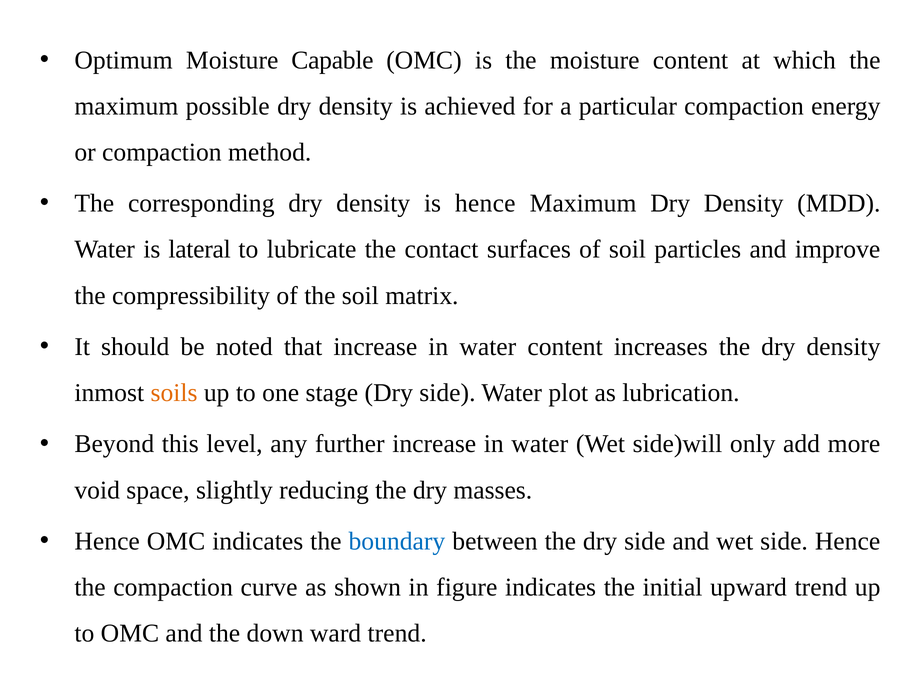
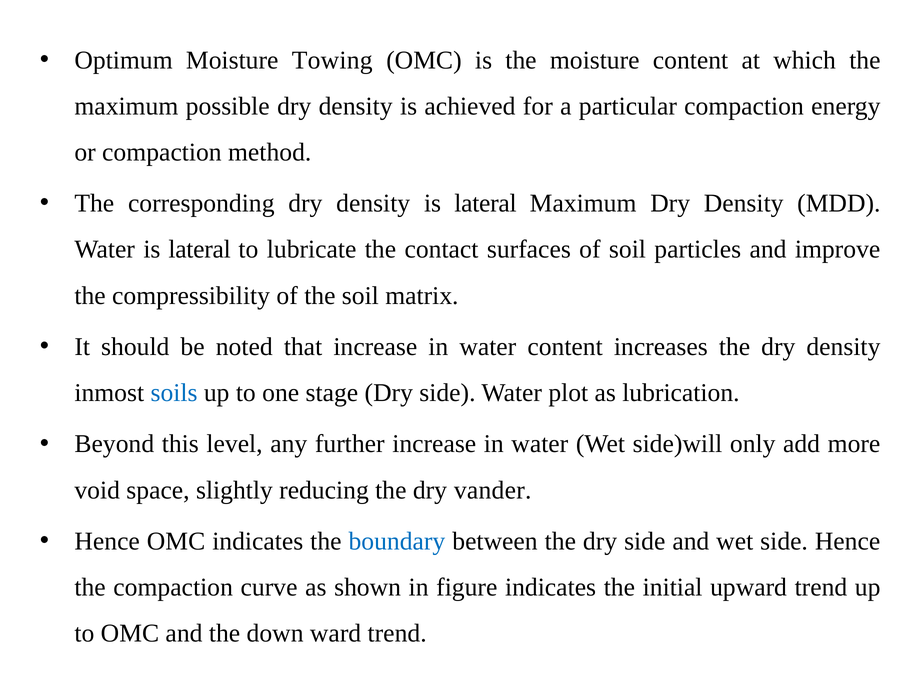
Capable: Capable -> Towing
density is hence: hence -> lateral
soils colour: orange -> blue
masses: masses -> vander
